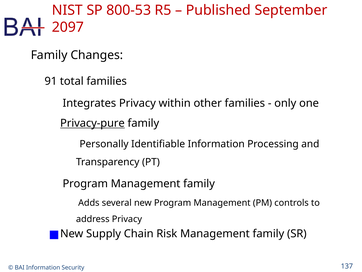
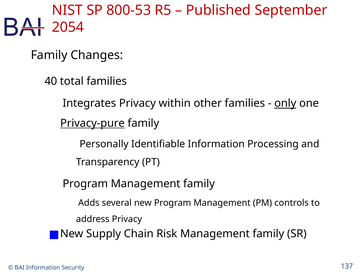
2097: 2097 -> 2054
91: 91 -> 40
only underline: none -> present
